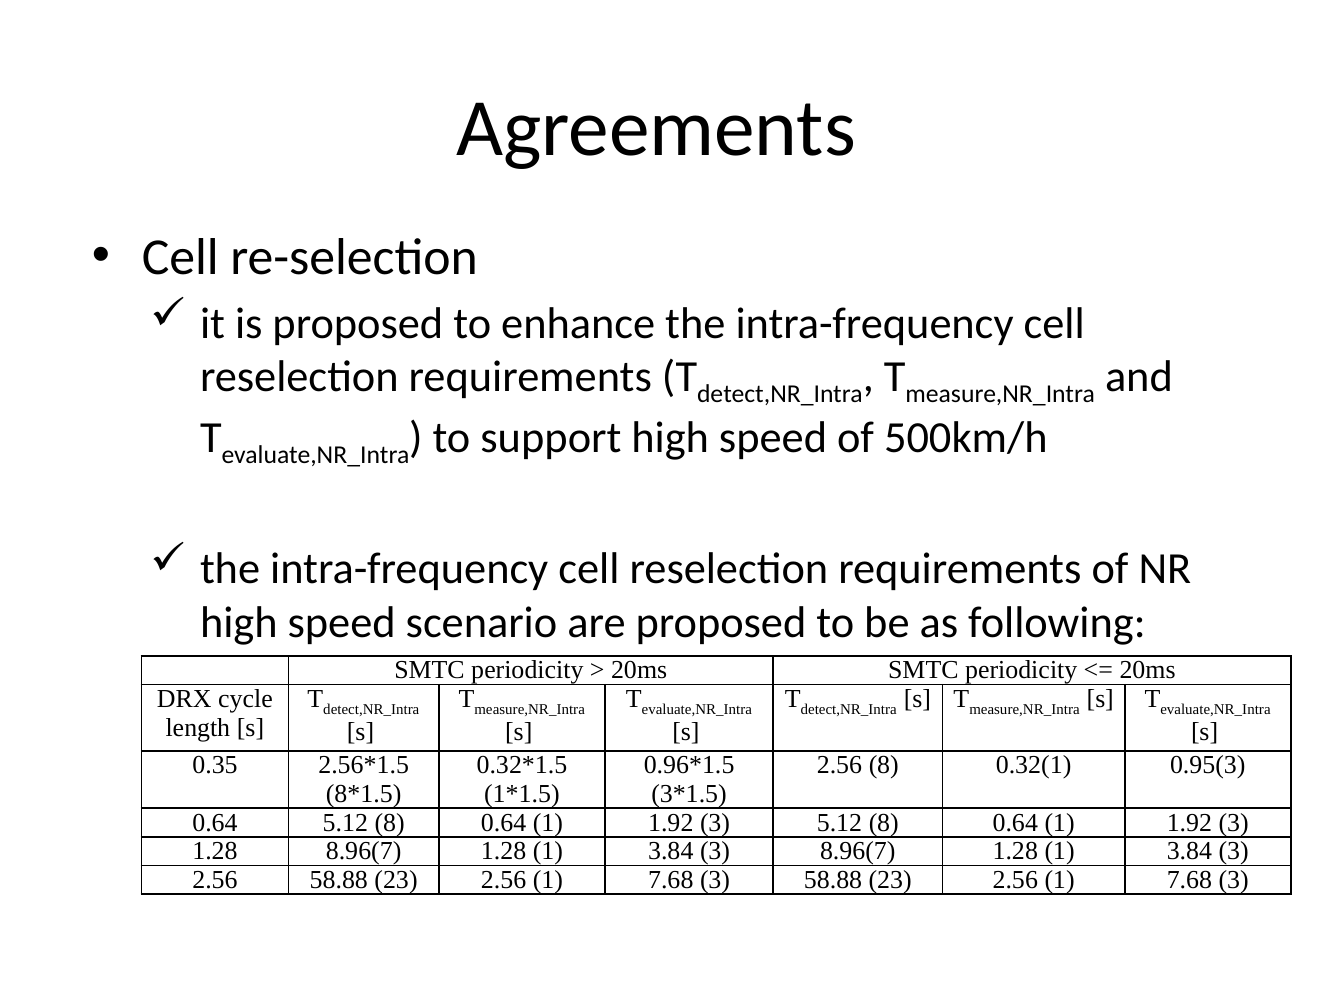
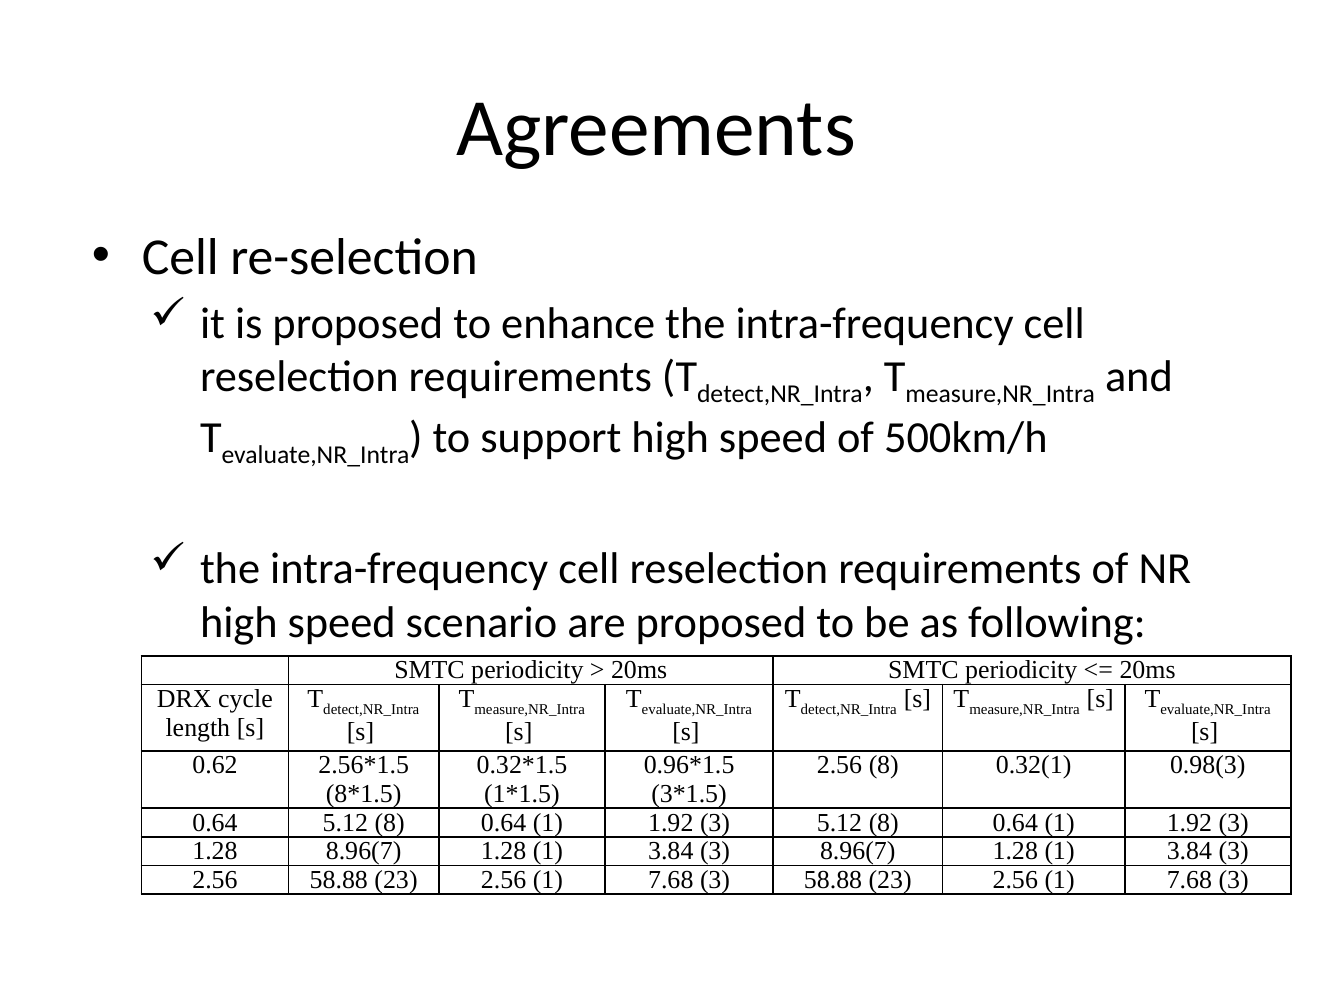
0.35: 0.35 -> 0.62
0.95(3: 0.95(3 -> 0.98(3
